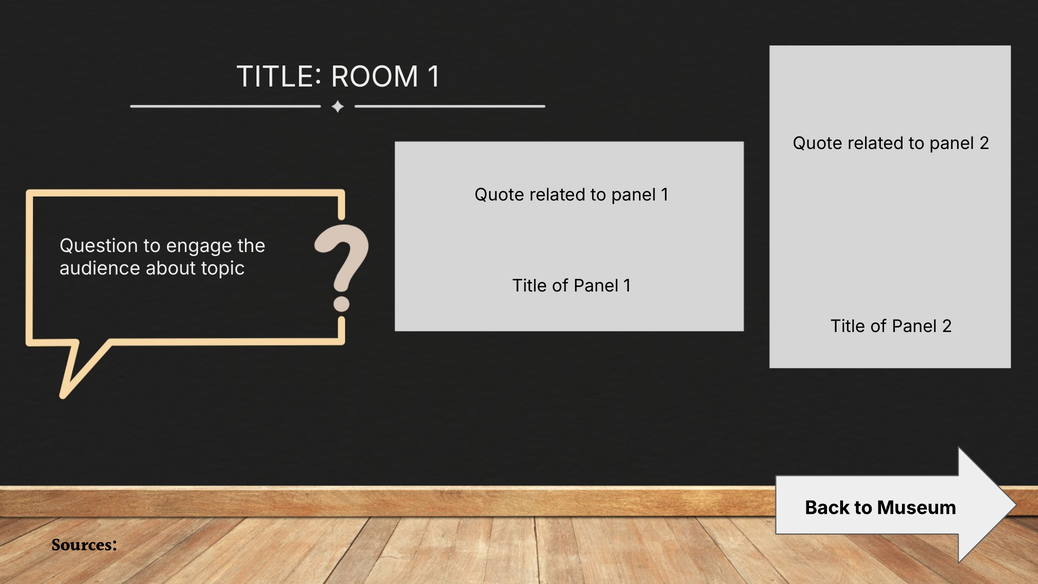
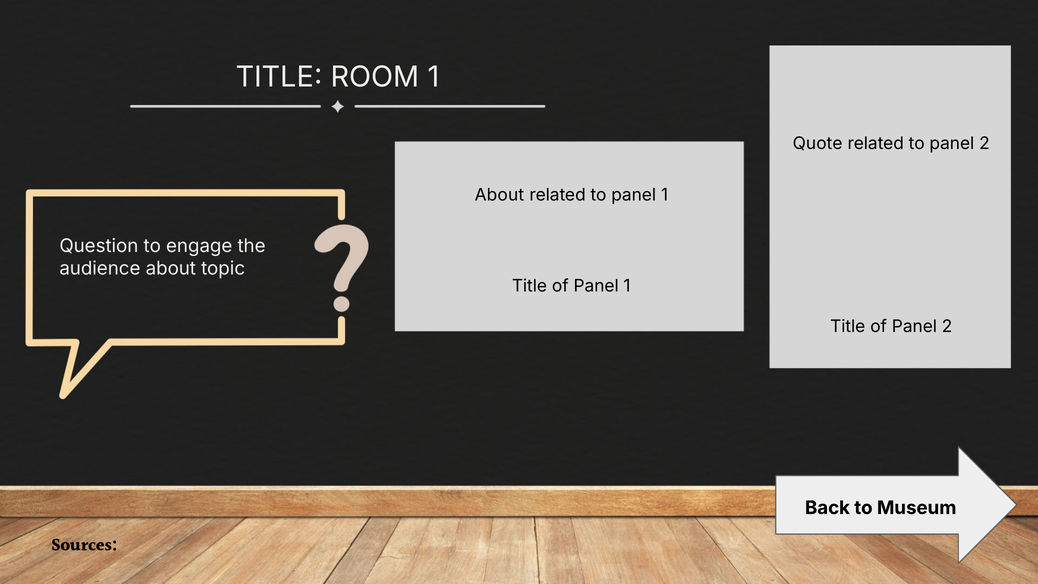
Quote at (499, 195): Quote -> About
